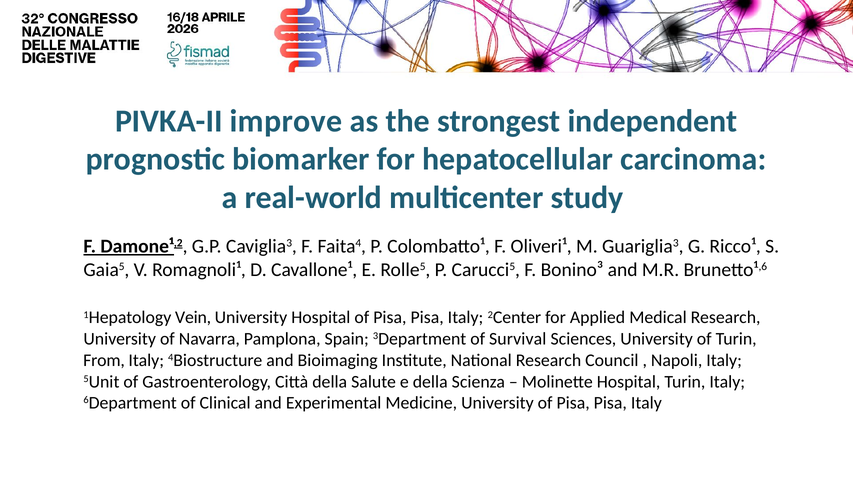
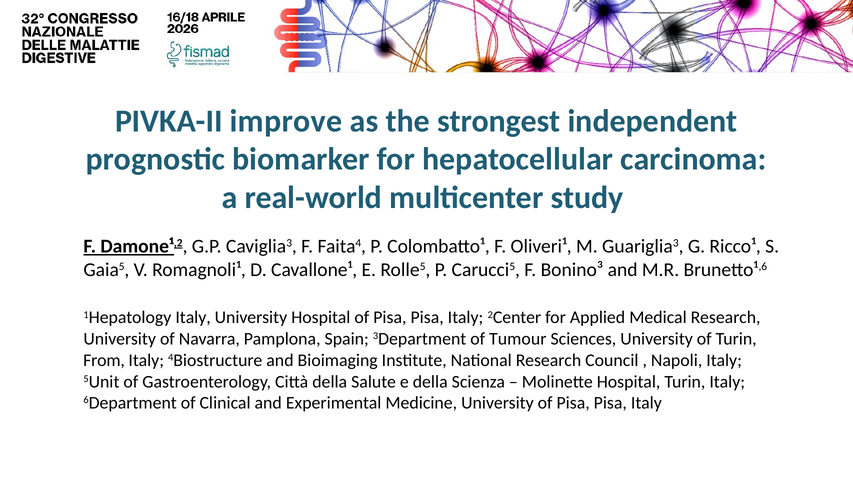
1Hepatology Vein: Vein -> Italy
Survival: Survival -> Tumour
